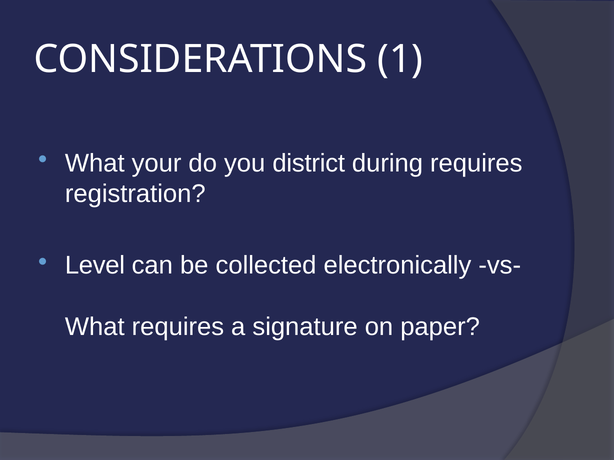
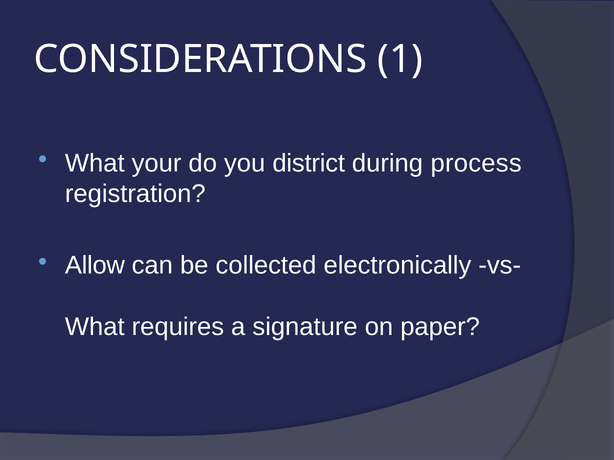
during requires: requires -> process
Level: Level -> Allow
